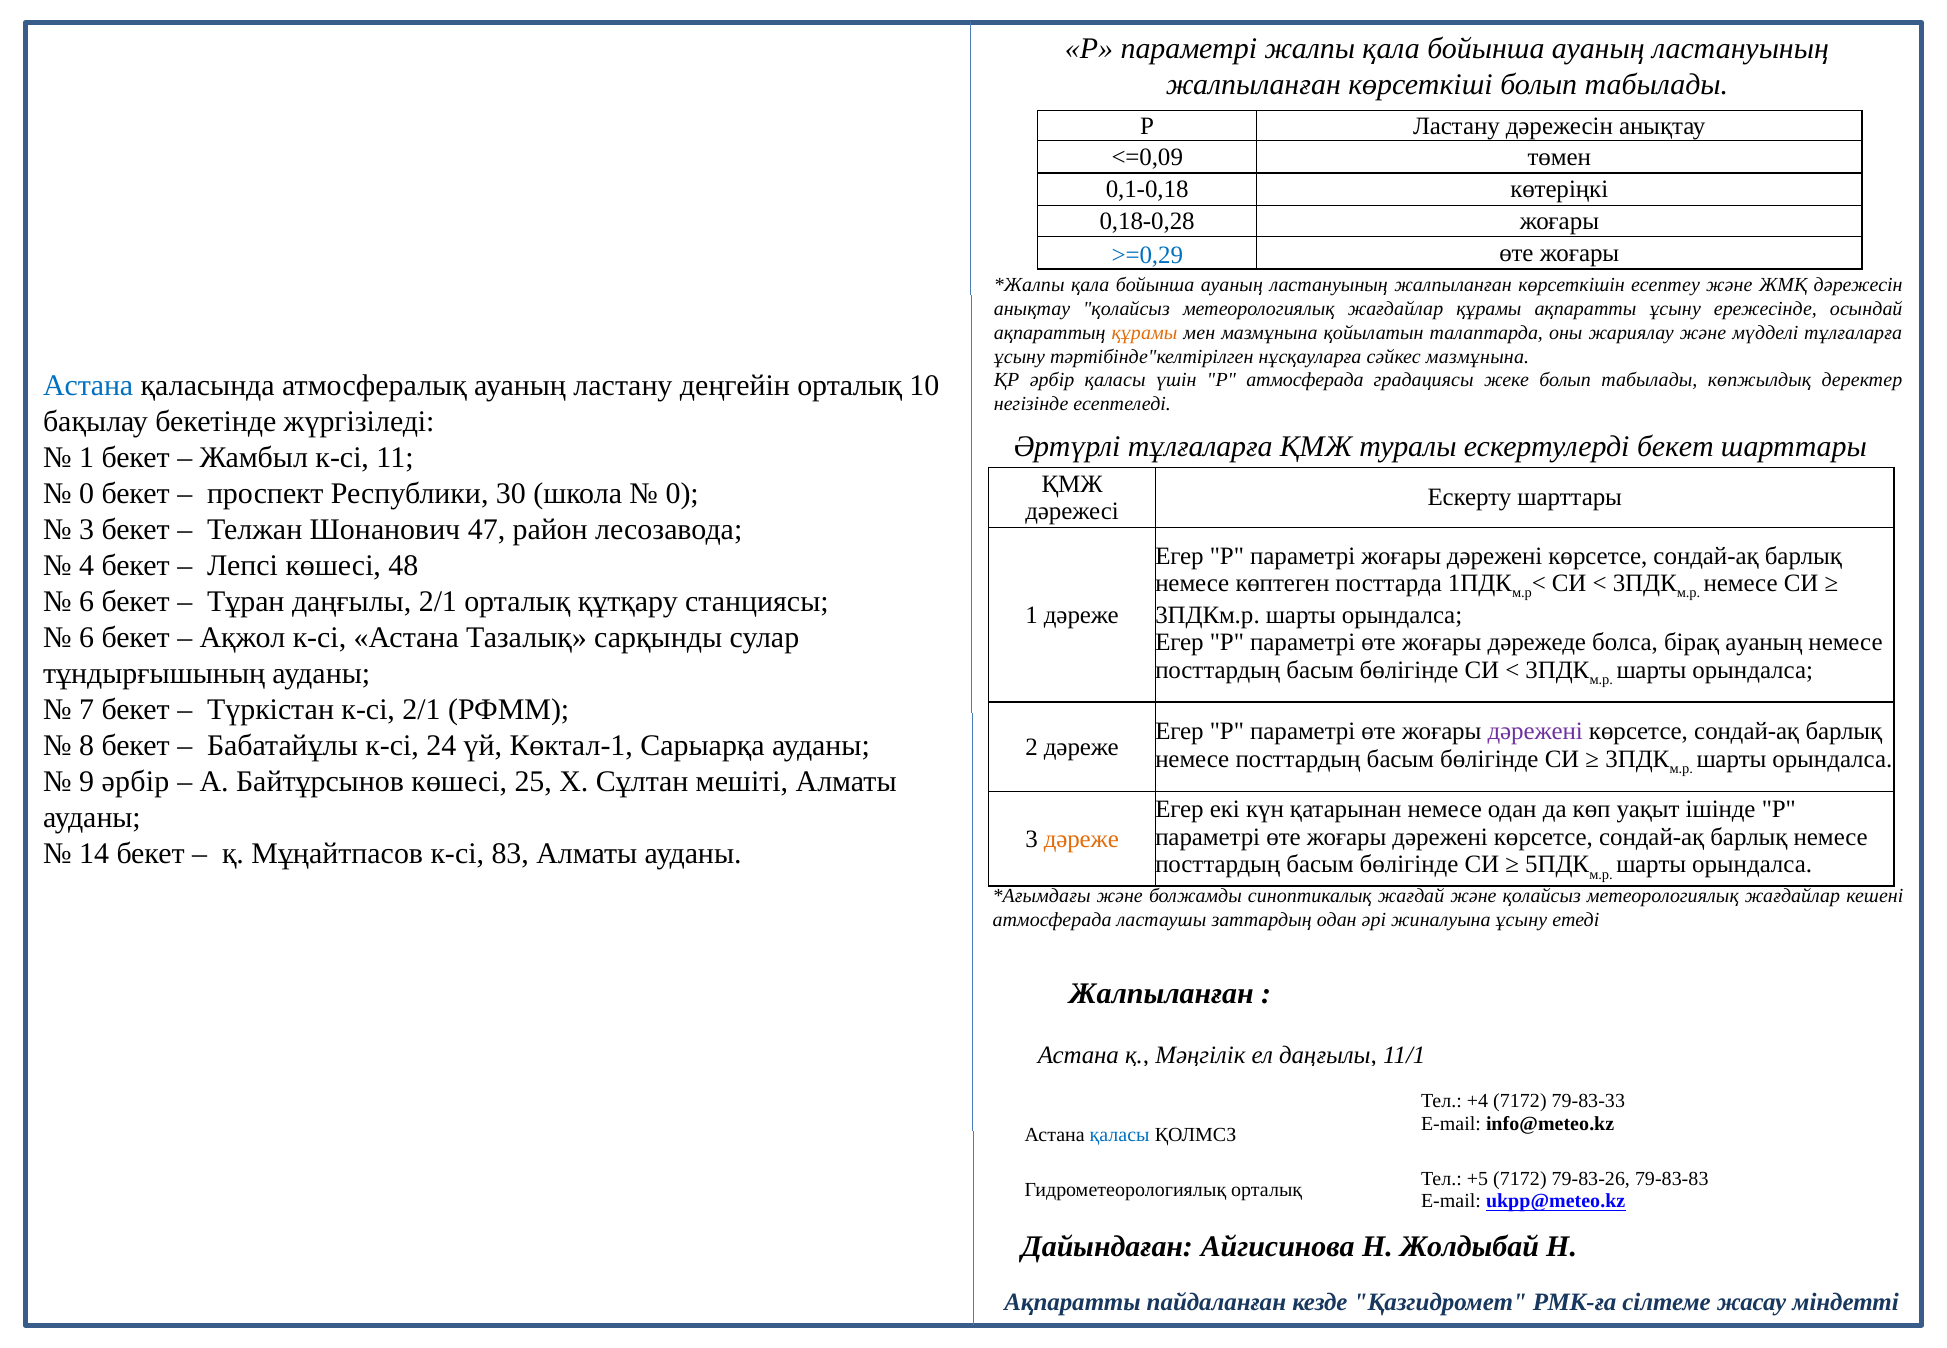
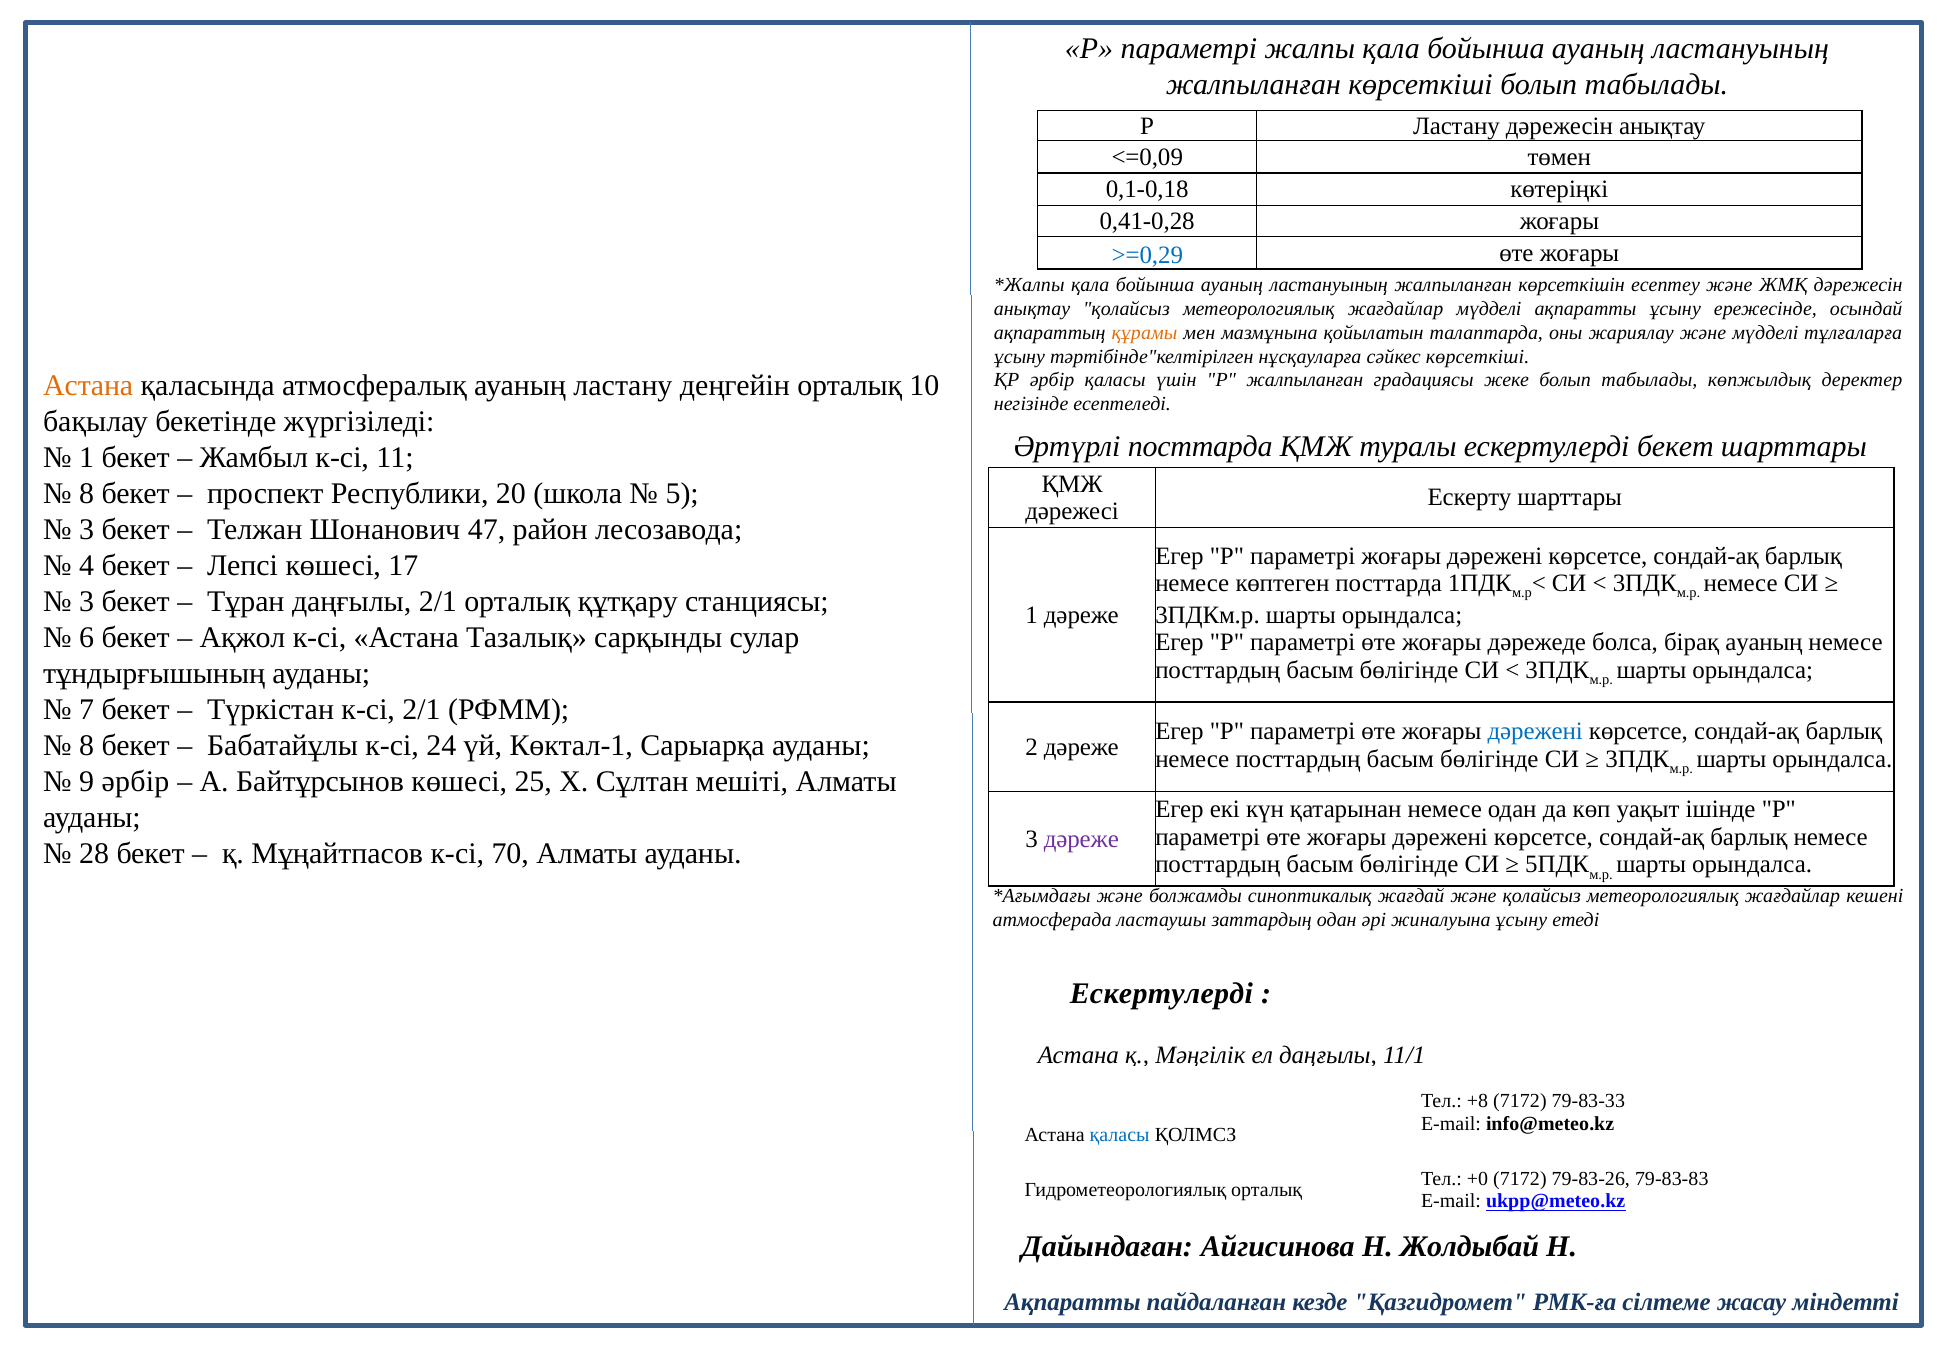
0,18-0,28: 0,18-0,28 -> 0,41-0,28
жағдайлар құрамы: құрамы -> мүдделі
сәйкес мазмұнына: мазмұнына -> көрсеткіші
Р атмосферада: атмосферада -> жалпыланған
Астана at (88, 386) colour: blue -> orange
Әртүрлі тұлғаларға: тұлғаларға -> посттарда
0 at (87, 494): 0 -> 8
30: 30 -> 20
0 at (682, 494): 0 -> 5
48: 48 -> 17
6 at (87, 602): 6 -> 3
дәрежені at (1535, 731) colour: purple -> blue
дәреже at (1081, 839) colour: orange -> purple
14: 14 -> 28
83: 83 -> 70
Жалпыланған at (1161, 993): Жалпыланған -> Ескертулерді
+4: +4 -> +8
+5: +5 -> +0
